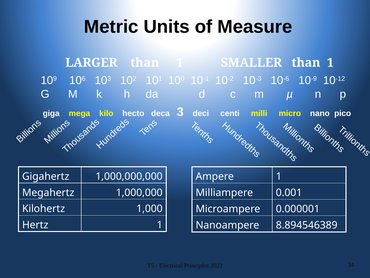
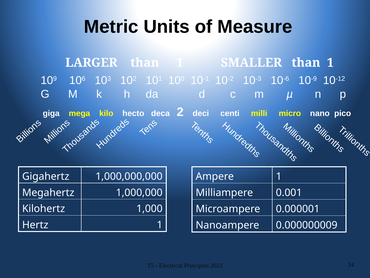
3: 3 -> 2
8.894546389: 8.894546389 -> 0.000000009
